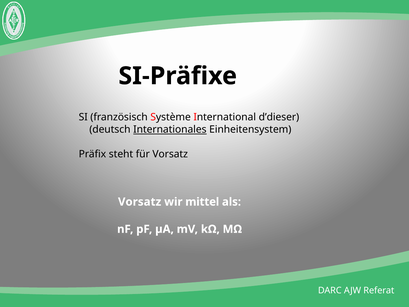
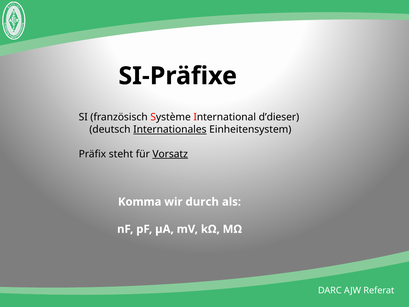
Vorsatz at (170, 154) underline: none -> present
Vorsatz at (140, 202): Vorsatz -> Komma
mittel: mittel -> durch
